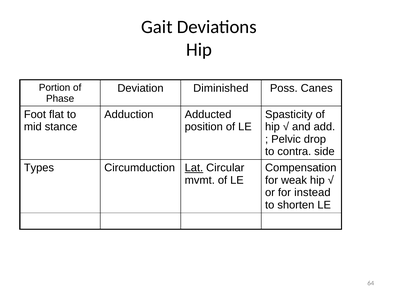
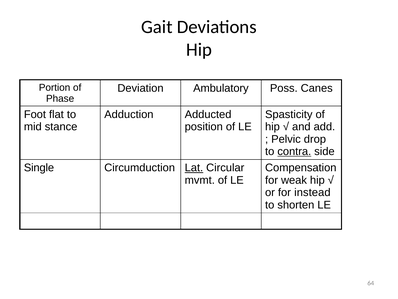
Diminished: Diminished -> Ambulatory
contra underline: none -> present
Types: Types -> Single
